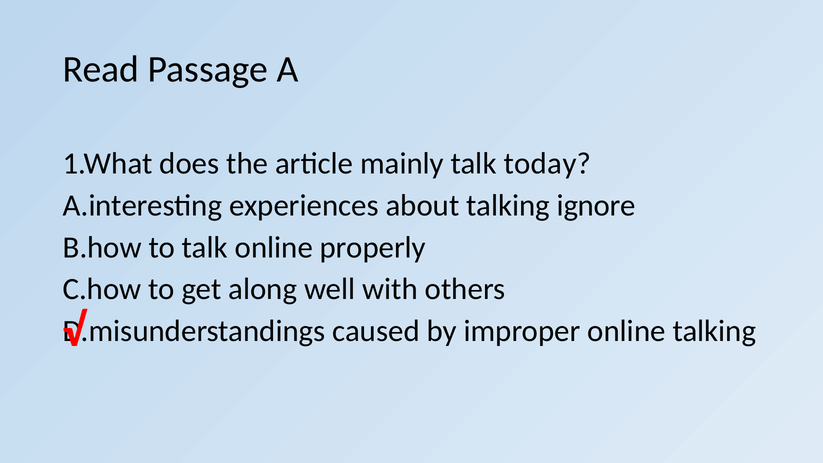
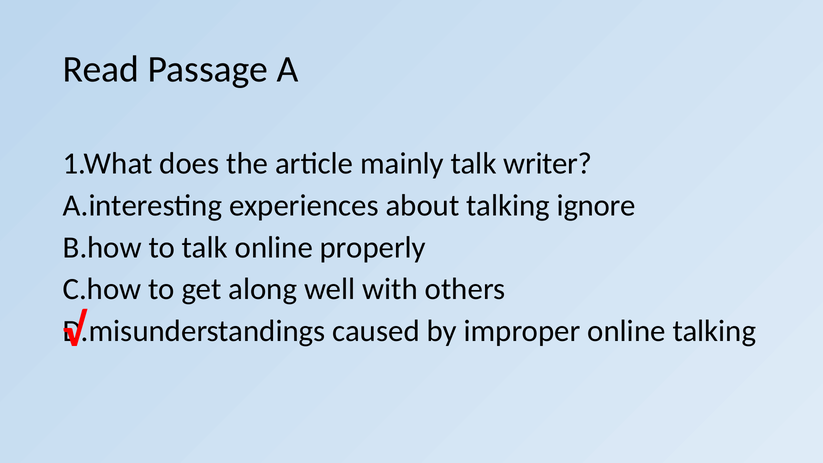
today: today -> writer
